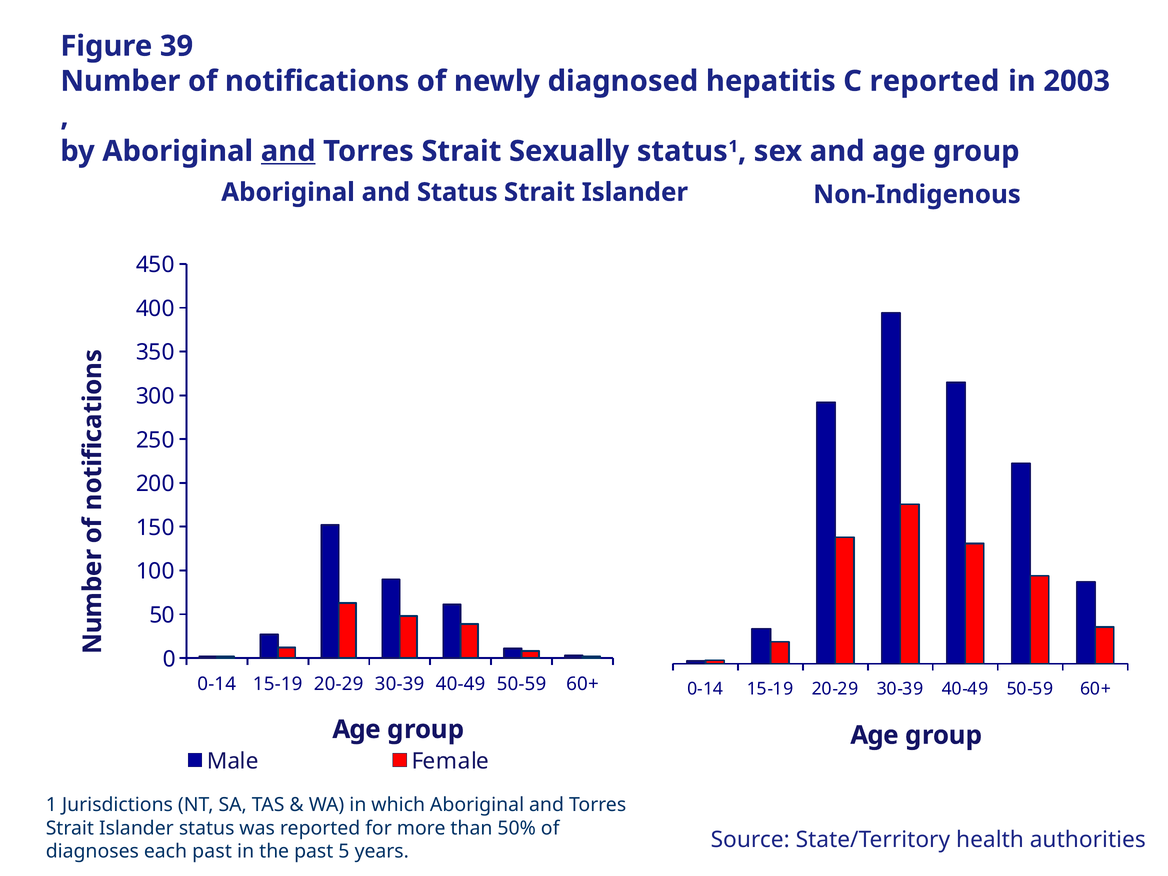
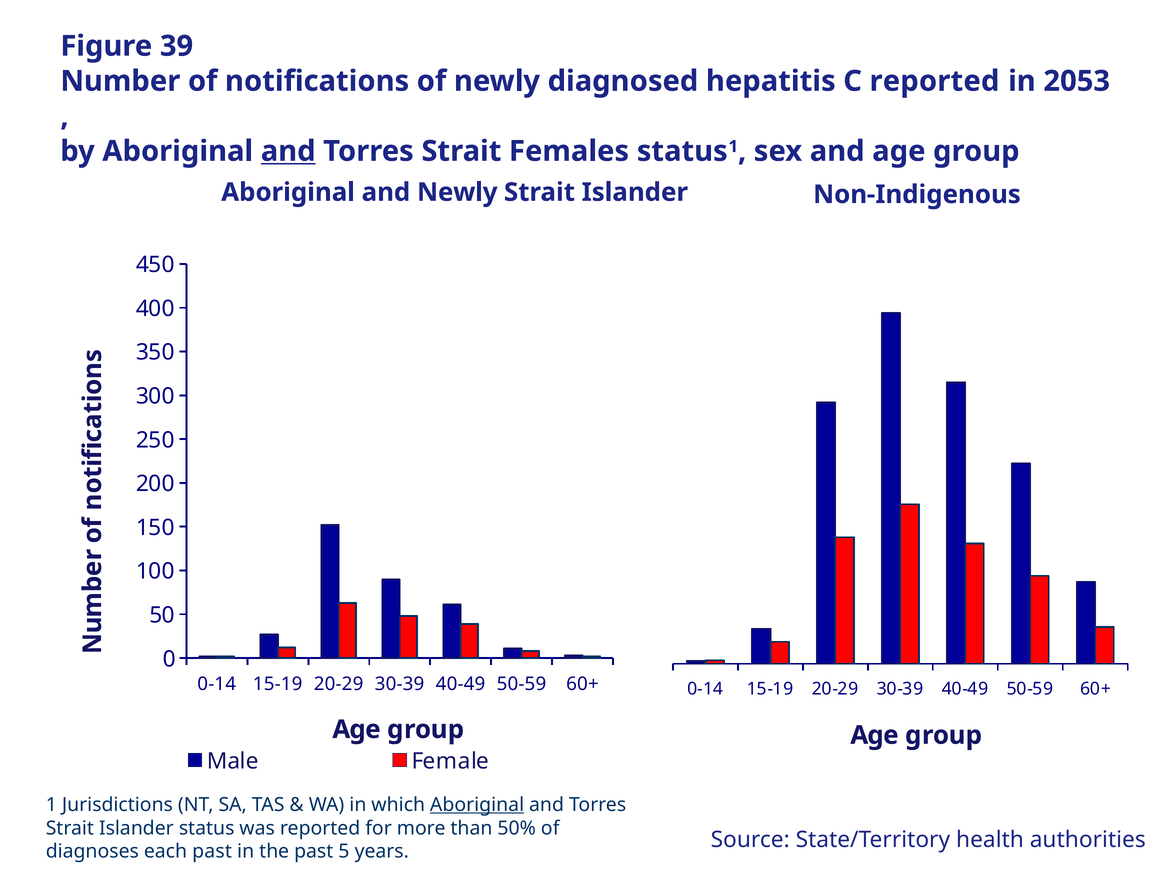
2003: 2003 -> 2053
Sexually: Sexually -> Females
and Status: Status -> Newly
Aboriginal at (477, 805) underline: none -> present
